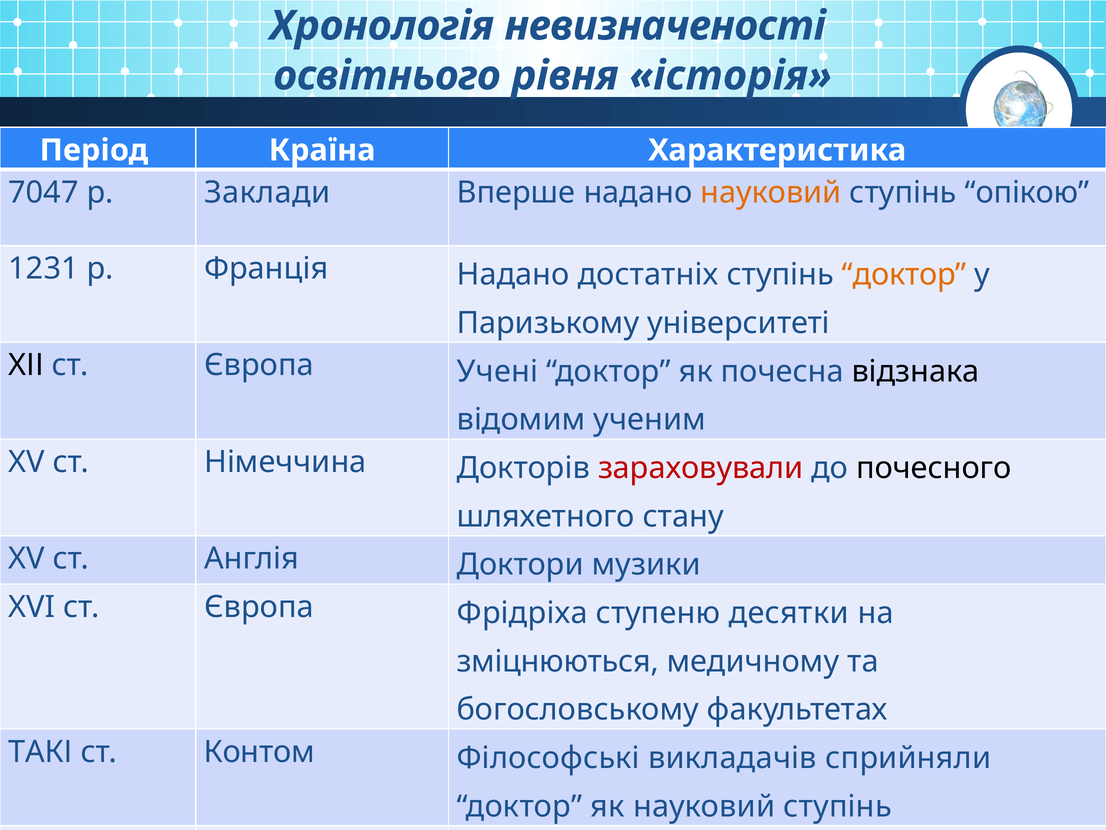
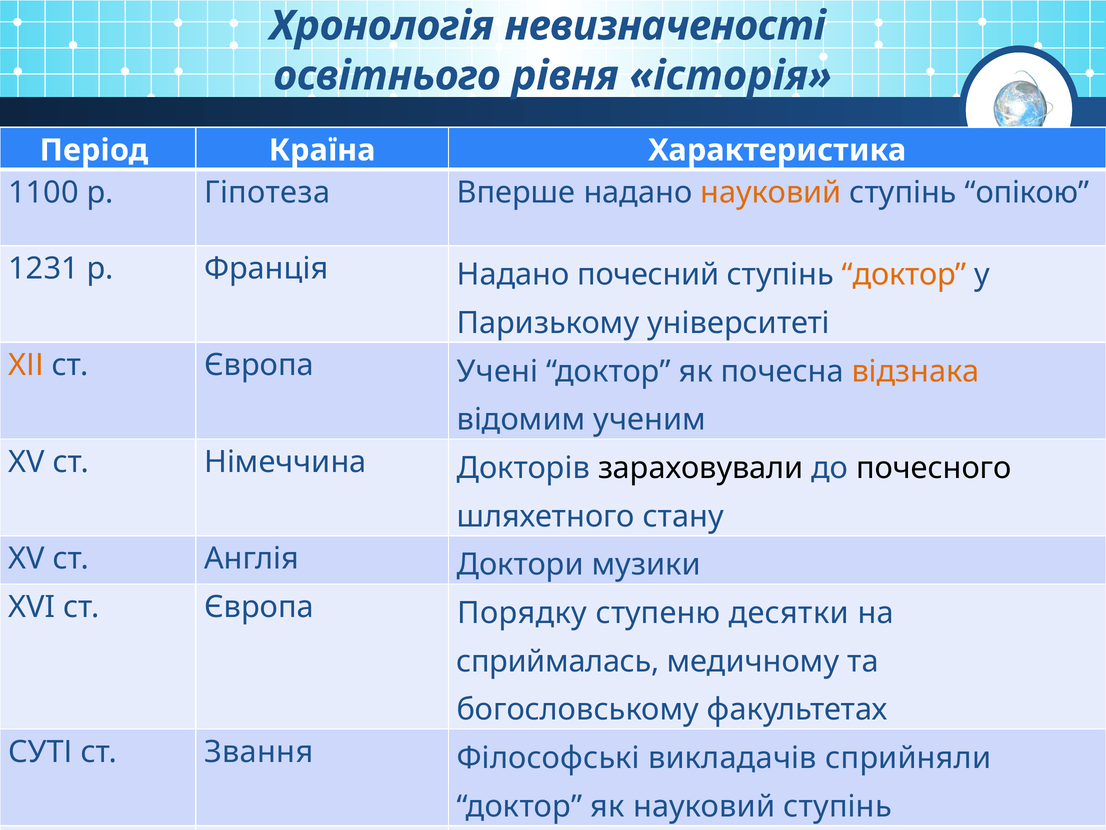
7047: 7047 -> 1100
Заклади: Заклади -> Гіпотеза
Надано достатніх: достатніх -> почесний
ХІІ colour: black -> orange
відзнака colour: black -> orange
зараховували colour: red -> black
Фрідріха: Фрідріха -> Порядку
зміцнюються: зміцнюються -> сприймалась
ТАКІ: ТАКІ -> СУТІ
Контом: Контом -> Звання
